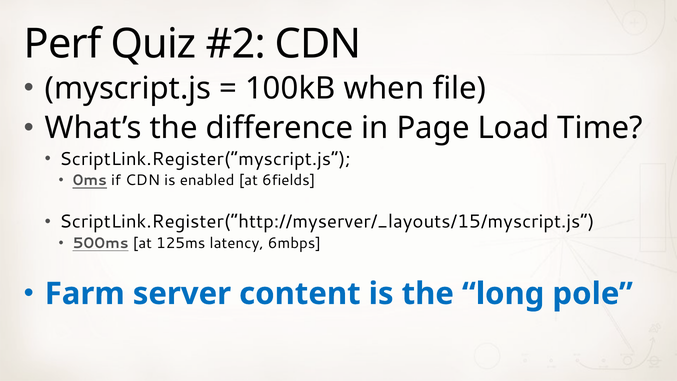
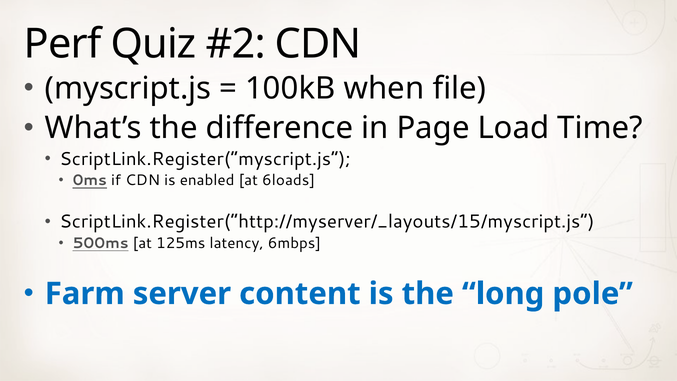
6fields: 6fields -> 6loads
